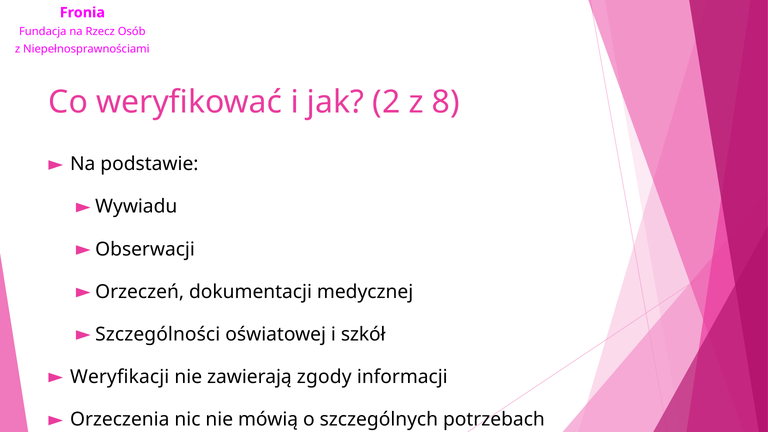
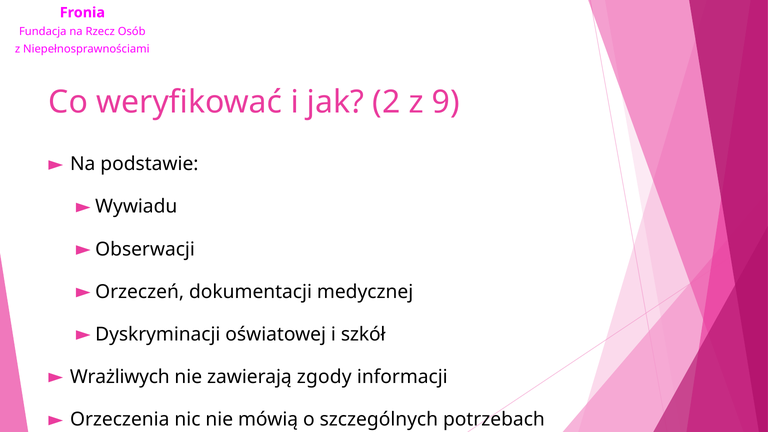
8: 8 -> 9
Szczególności: Szczególności -> Dyskryminacji
Weryfikacji: Weryfikacji -> Wrażliwych
